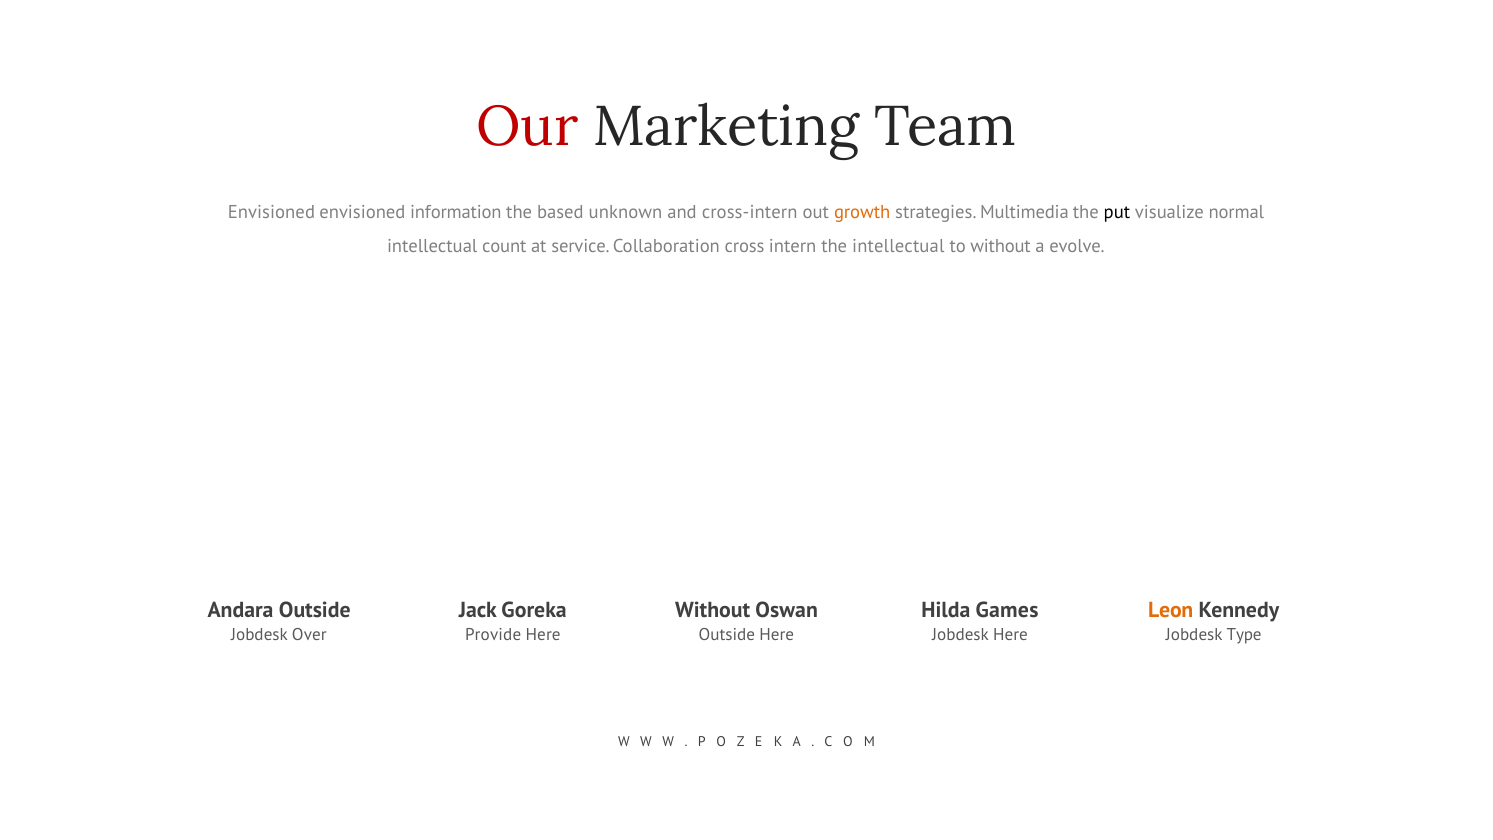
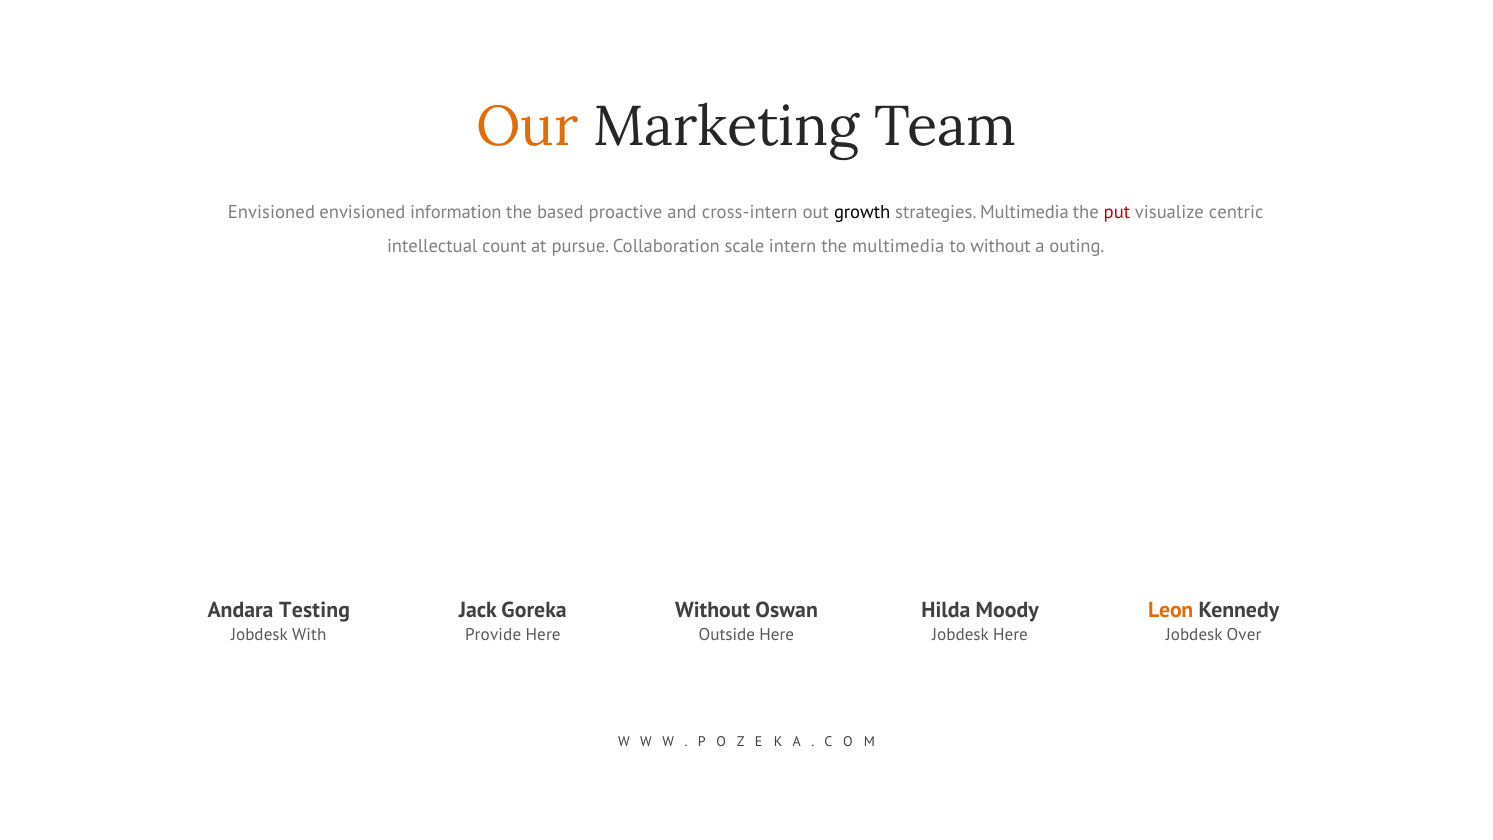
Our colour: red -> orange
unknown: unknown -> proactive
growth colour: orange -> black
put colour: black -> red
normal: normal -> centric
service: service -> pursue
cross: cross -> scale
the intellectual: intellectual -> multimedia
evolve: evolve -> outing
Andara Outside: Outside -> Testing
Games: Games -> Moody
Over: Over -> With
Type: Type -> Over
